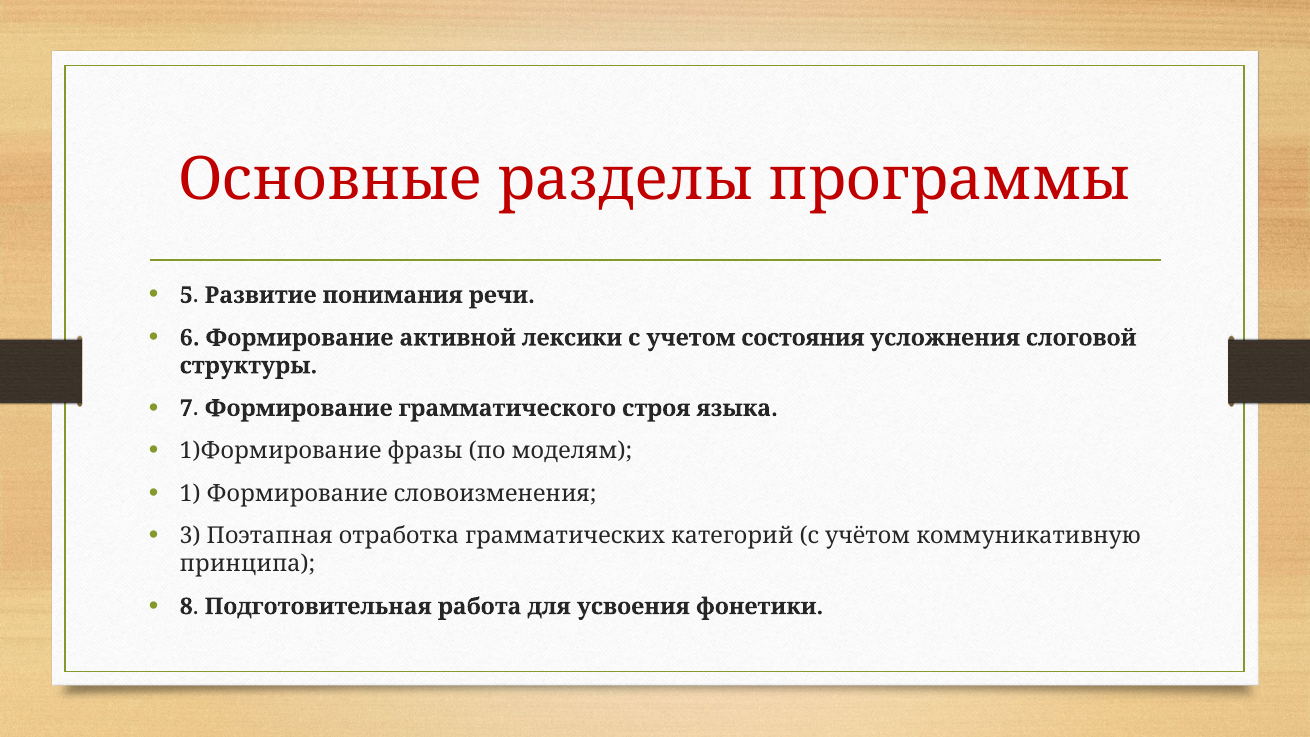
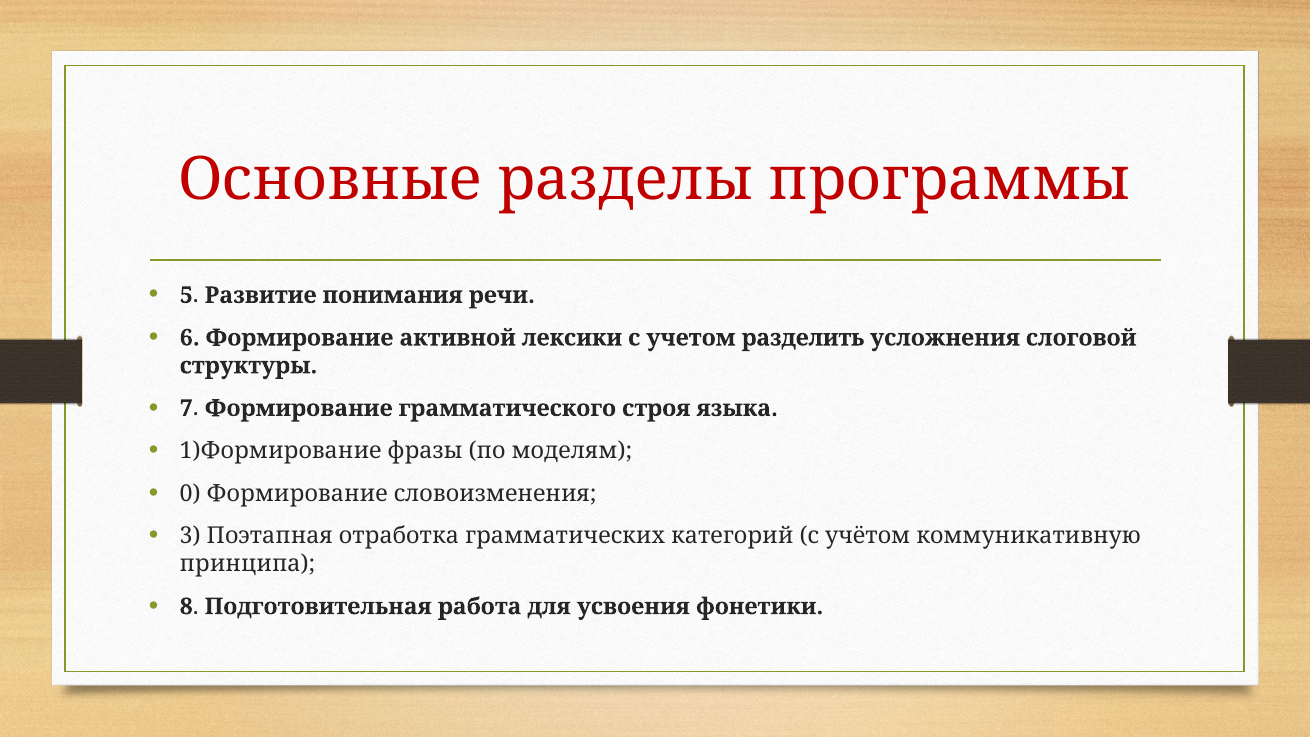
состояния: состояния -> разделить
1: 1 -> 0
